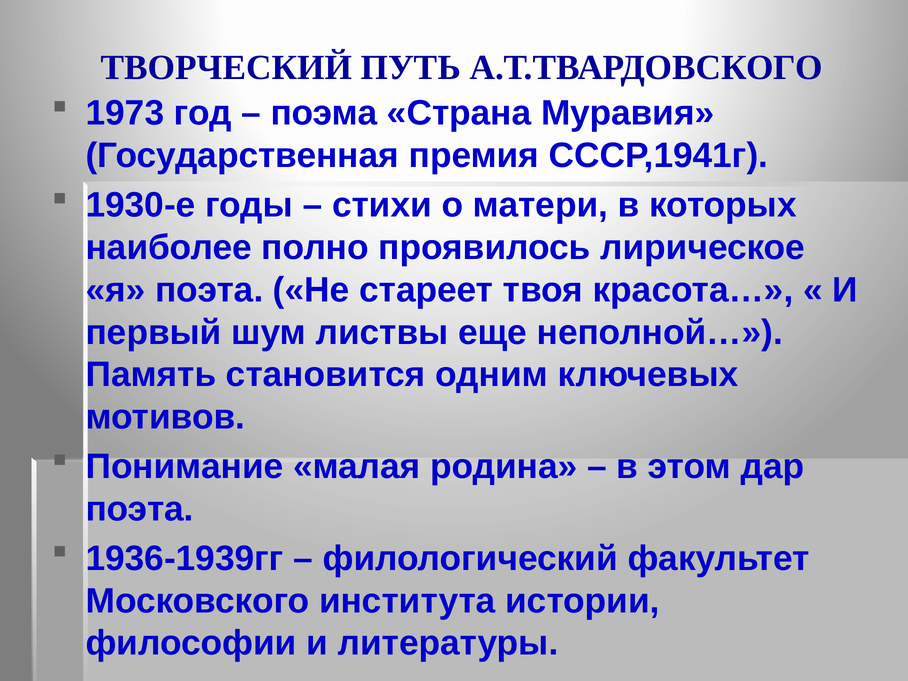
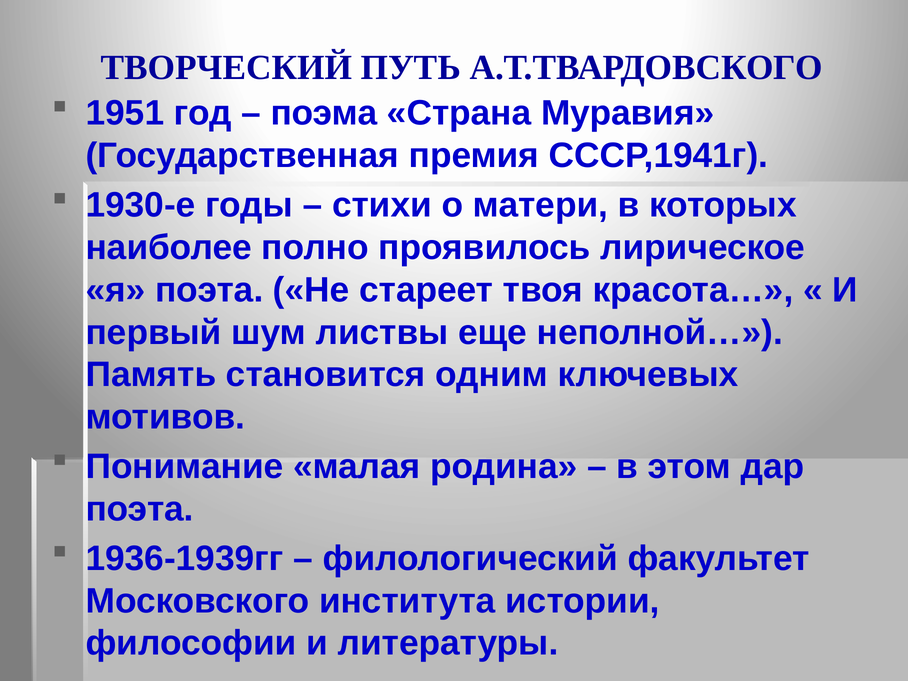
1973: 1973 -> 1951
